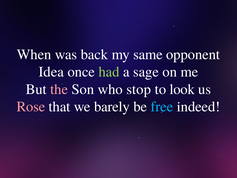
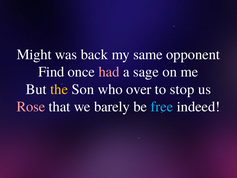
When: When -> Might
Idea: Idea -> Find
had colour: light green -> pink
the colour: pink -> yellow
stop: stop -> over
look: look -> stop
